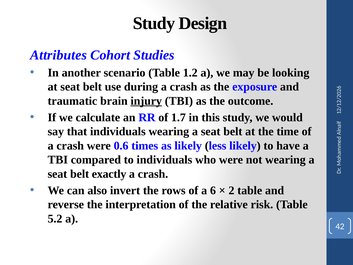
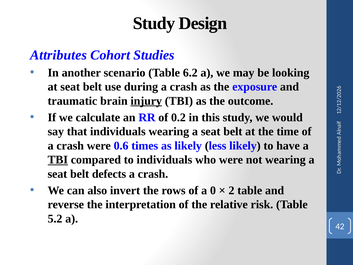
1.2: 1.2 -> 6.2
1.7: 1.7 -> 0.2
TBI at (58, 160) underline: none -> present
exactly: exactly -> defects
a 6: 6 -> 0
